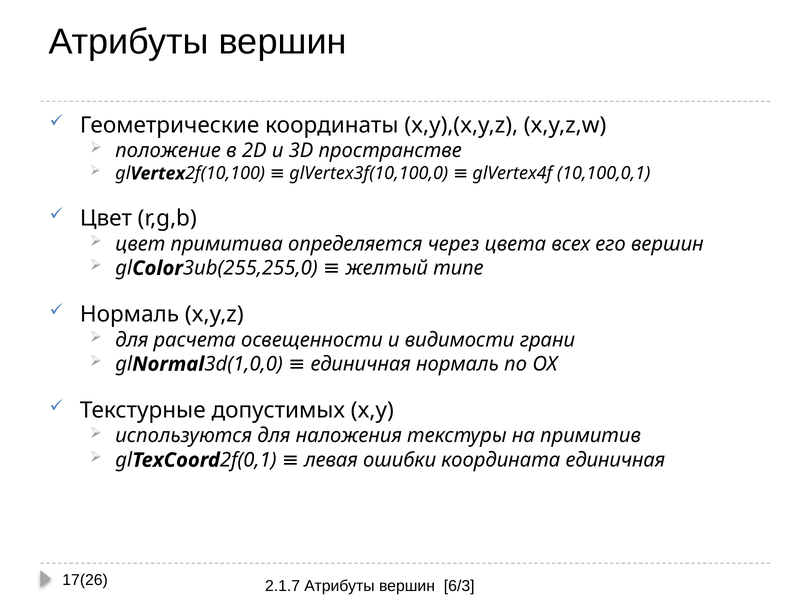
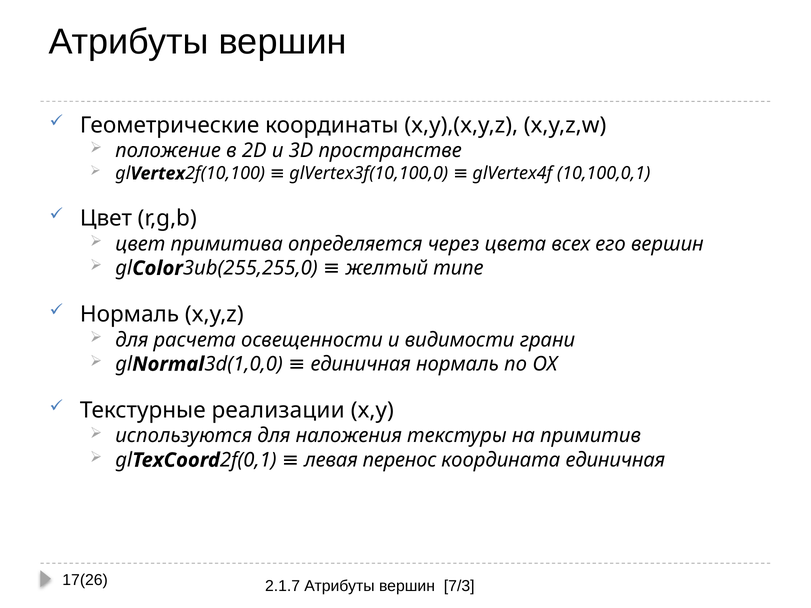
допустимых: допустимых -> реализации
ошибки: ошибки -> перенос
6/3: 6/3 -> 7/3
